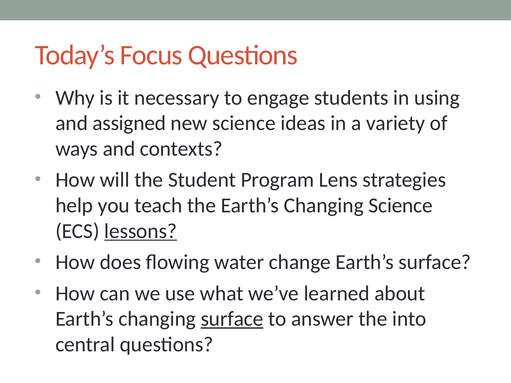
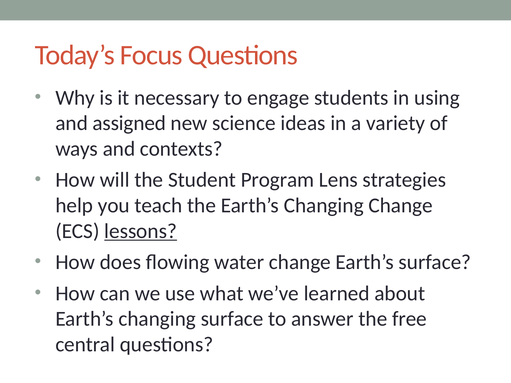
Changing Science: Science -> Change
surface at (232, 319) underline: present -> none
into: into -> free
